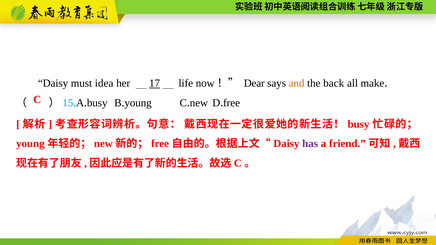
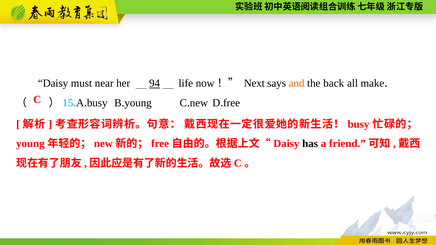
idea: idea -> near
17: 17 -> 94
Dear: Dear -> Next
has colour: purple -> black
